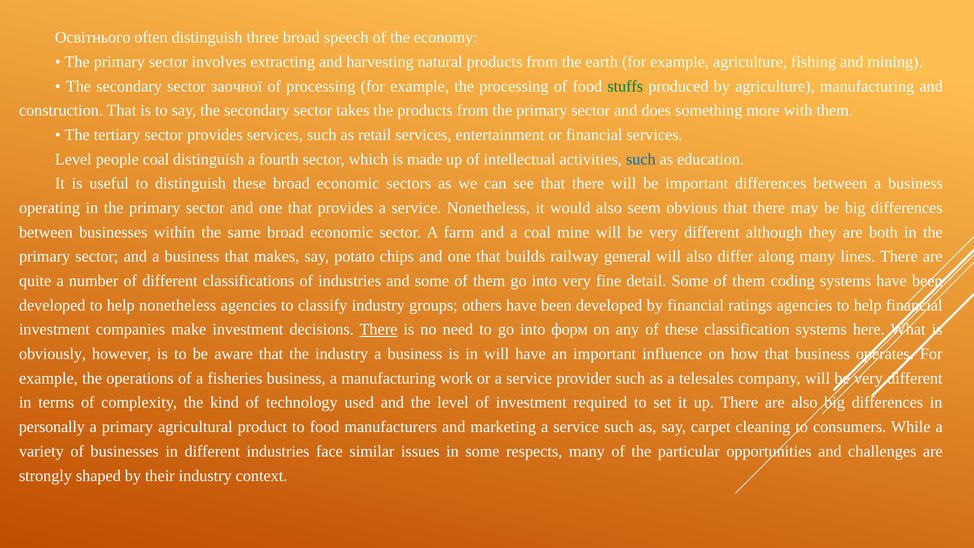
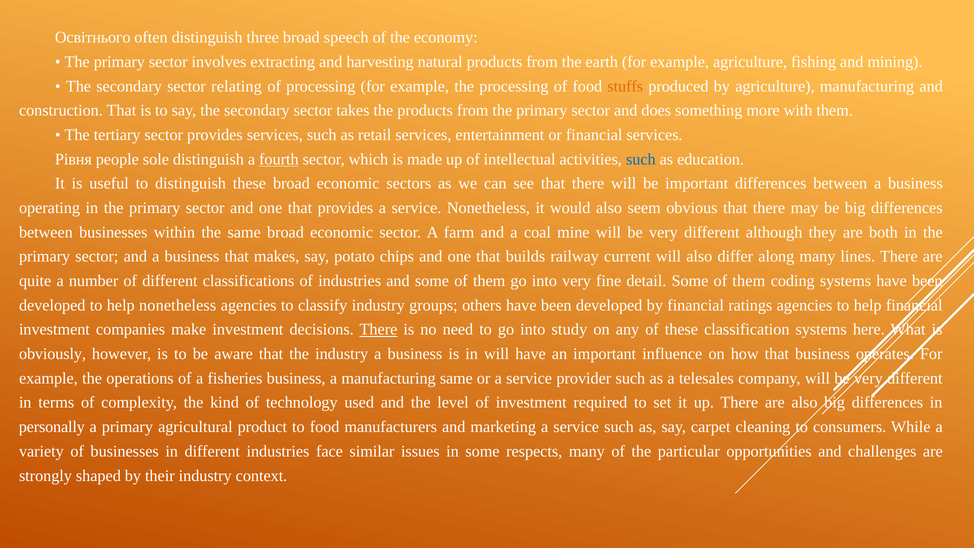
заочної: заочної -> relating
stuffs colour: green -> orange
Level at (73, 159): Level -> Рівня
people coal: coal -> sole
fourth underline: none -> present
general: general -> current
форм: форм -> study
manufacturing work: work -> same
